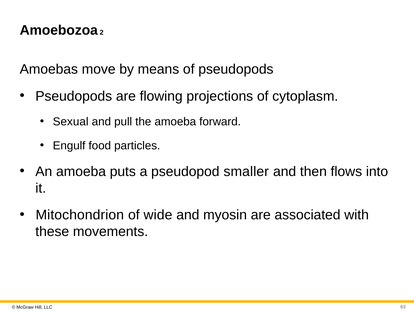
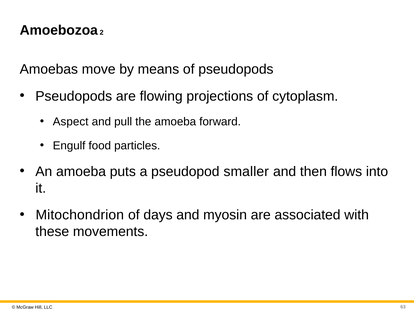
Sexual: Sexual -> Aspect
wide: wide -> days
